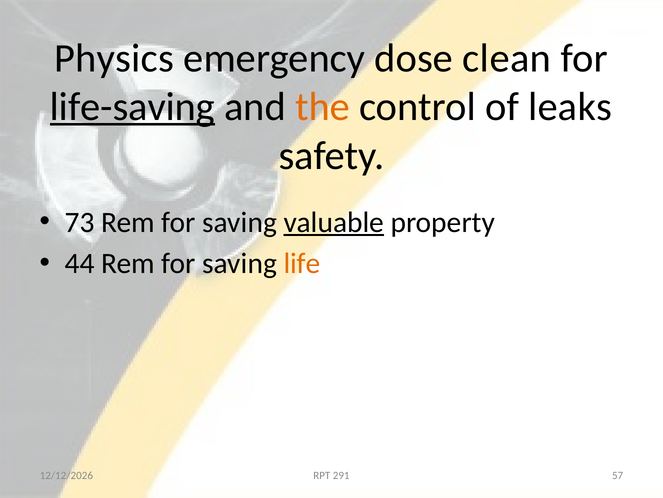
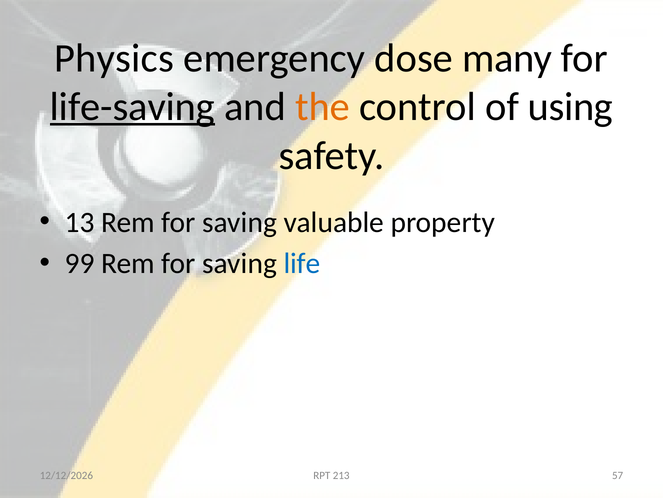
clean: clean -> many
leaks: leaks -> using
73: 73 -> 13
valuable underline: present -> none
44: 44 -> 99
life colour: orange -> blue
291: 291 -> 213
